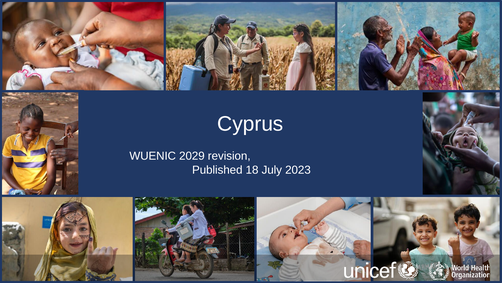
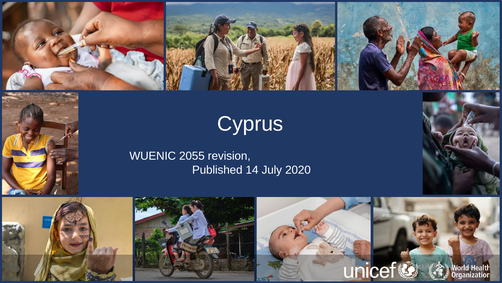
2029: 2029 -> 2055
18: 18 -> 14
2023: 2023 -> 2020
